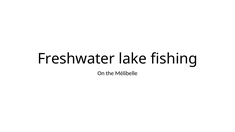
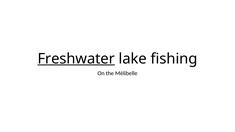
Freshwater underline: none -> present
